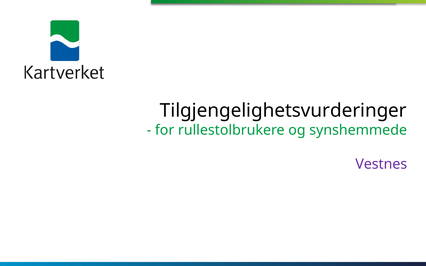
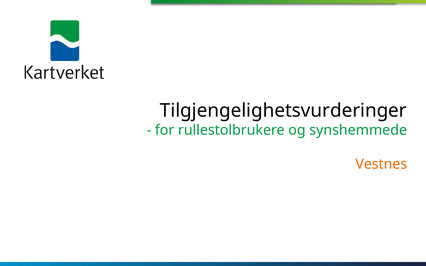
Vestnes colour: purple -> orange
